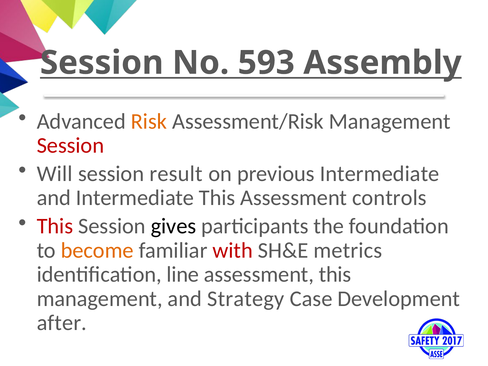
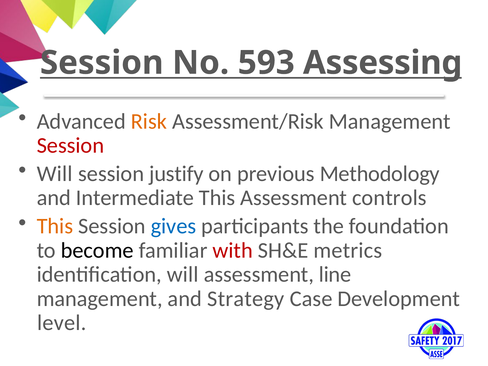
Assembly: Assembly -> Assessing
result: result -> justify
previous Intermediate: Intermediate -> Methodology
This at (55, 226) colour: red -> orange
gives colour: black -> blue
become colour: orange -> black
identification line: line -> will
assessment this: this -> line
after: after -> level
